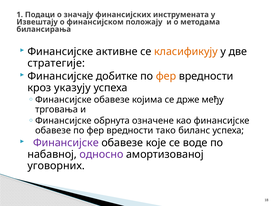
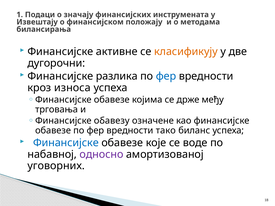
стратегије: стратегије -> дугорочни
добитке: добитке -> разлика
фер at (166, 76) colour: orange -> blue
указују: указују -> износа
обрнута: обрнута -> обавезу
Финансијске at (66, 143) colour: purple -> blue
